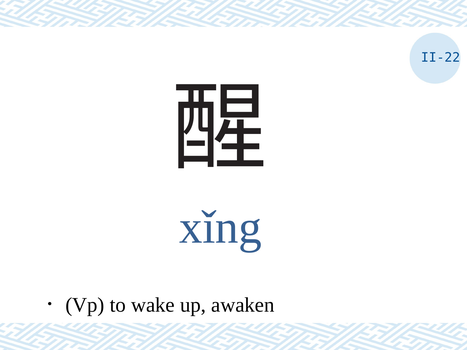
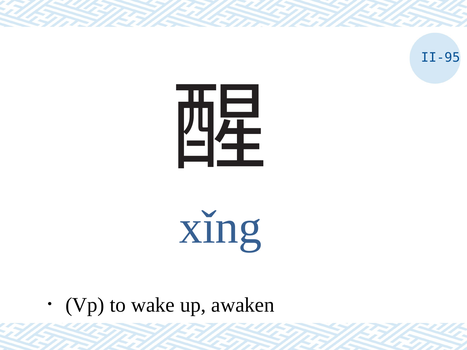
II-22: II-22 -> II-95
